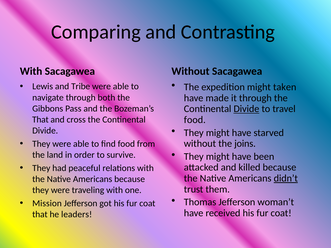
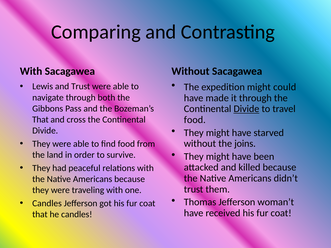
taken: taken -> could
and Tribe: Tribe -> Trust
didn’t underline: present -> none
Mission at (47, 204): Mission -> Candles
he leaders: leaders -> candles
